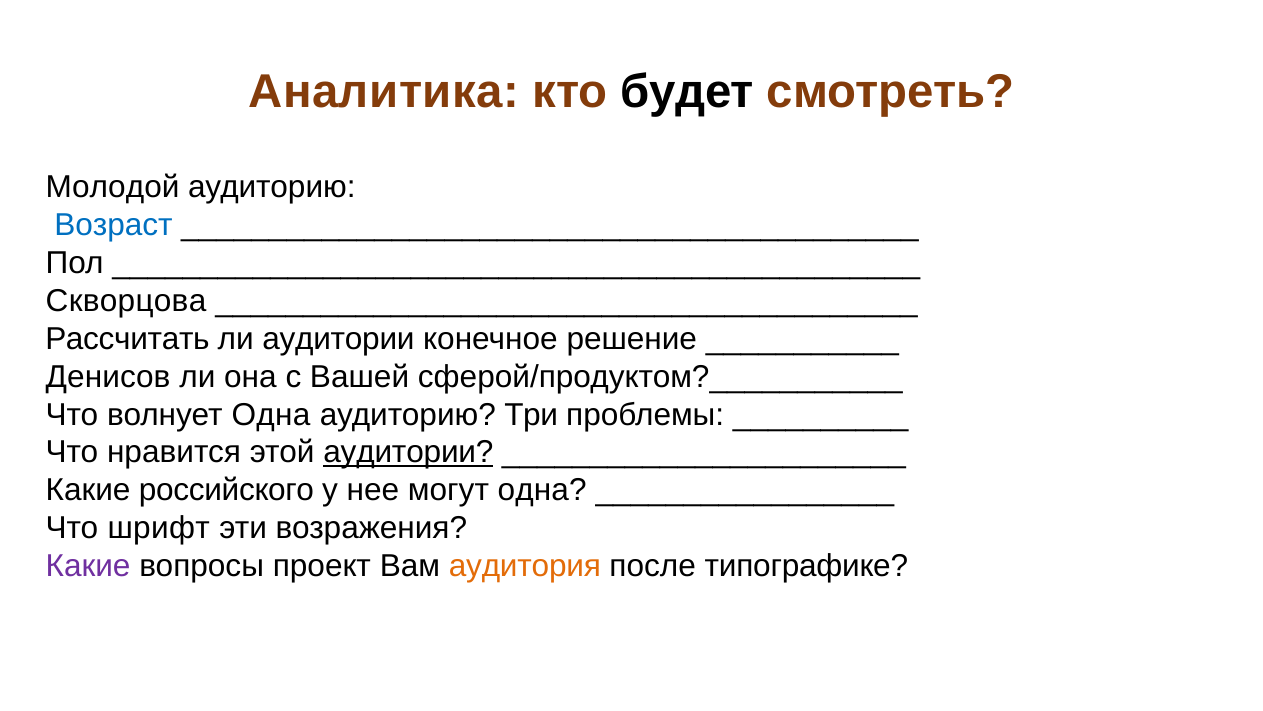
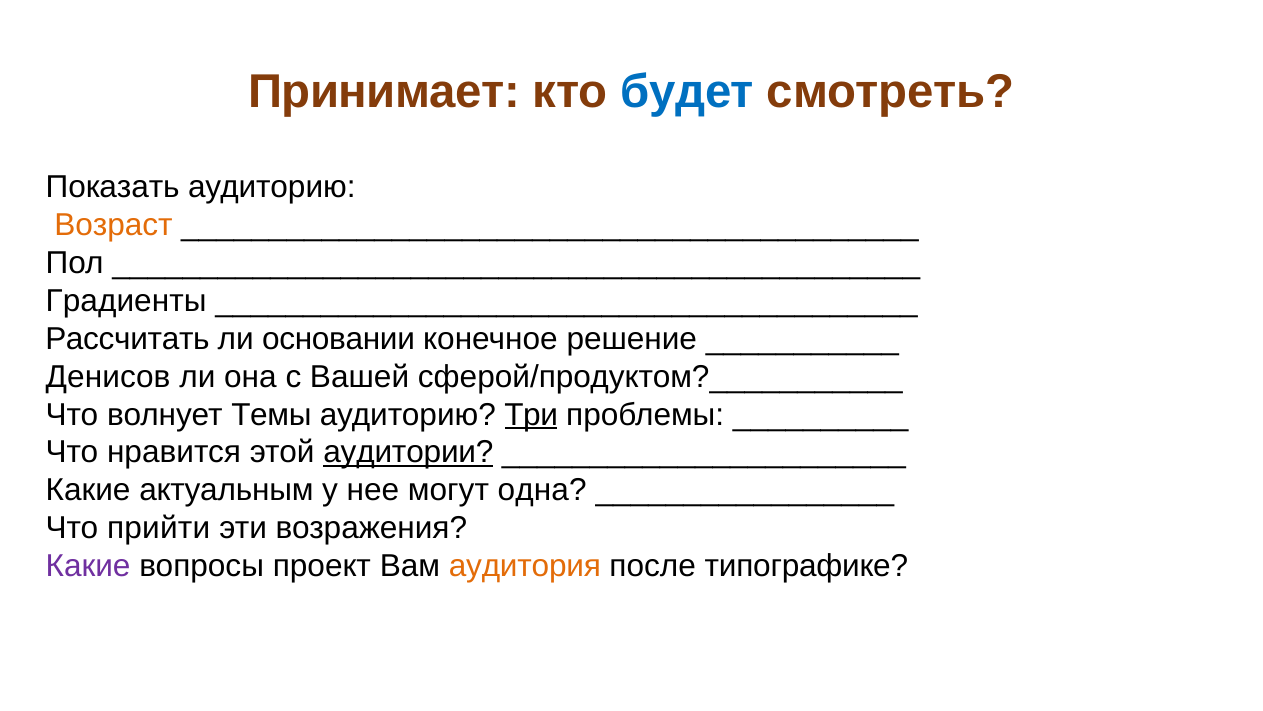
Аналитика: Аналитика -> Принимает
будет colour: black -> blue
Молодой: Молодой -> Показать
Возраст colour: blue -> orange
Скворцова: Скворцова -> Градиенты
ли аудитории: аудитории -> основании
волнует Одна: Одна -> Темы
Три underline: none -> present
российского: российского -> актуальным
шрифт: шрифт -> прийти
